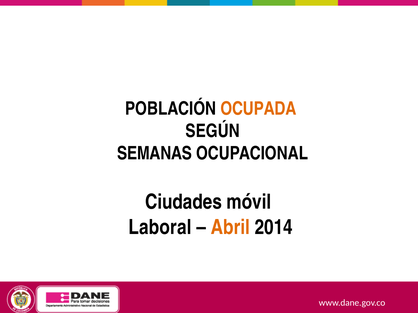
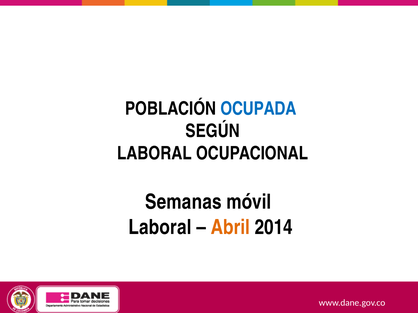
OCUPADA colour: orange -> blue
SEMANAS at (155, 153): SEMANAS -> LABORAL
Ciudades: Ciudades -> Semanas
